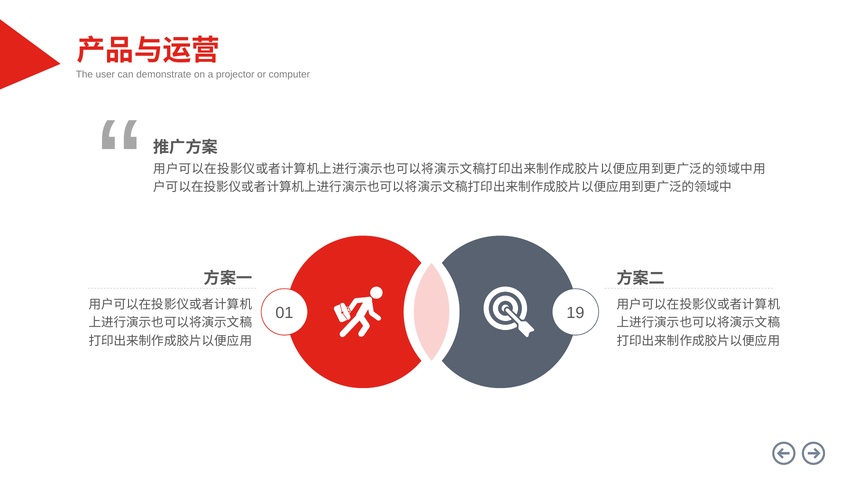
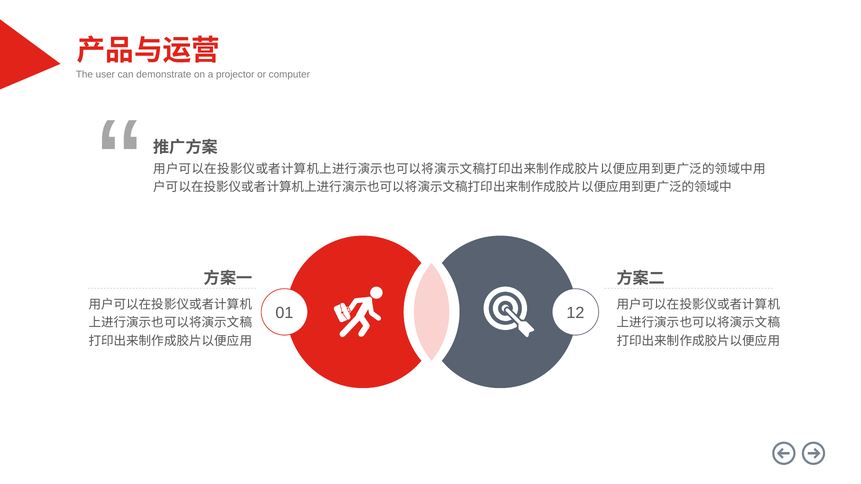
19: 19 -> 12
